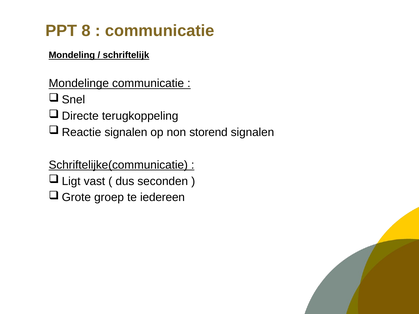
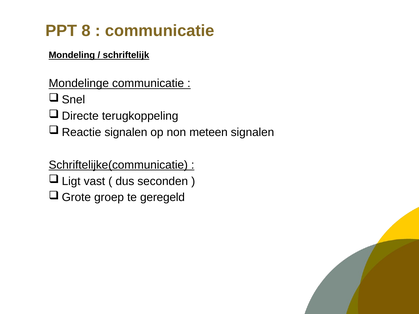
storend: storend -> meteen
iedereen: iedereen -> geregeld
